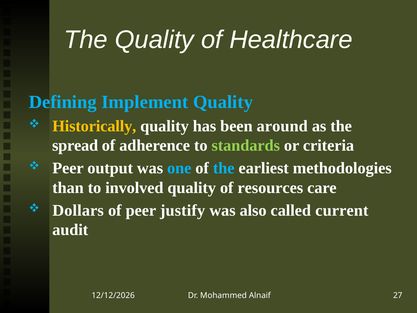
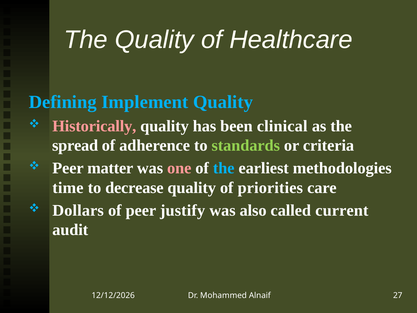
Historically colour: yellow -> pink
around: around -> clinical
output: output -> matter
one colour: light blue -> pink
than: than -> time
involved: involved -> decrease
resources: resources -> priorities
